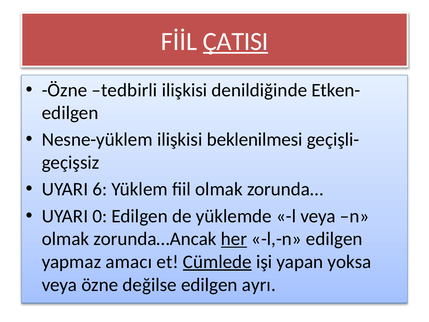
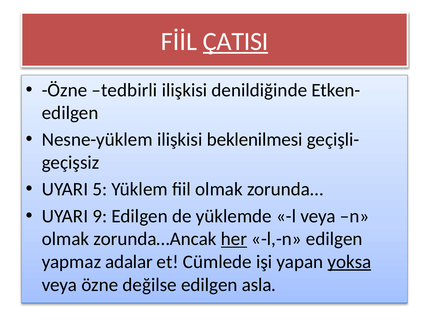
6: 6 -> 5
0: 0 -> 9
amacı: amacı -> adalar
Cümlede underline: present -> none
yoksa underline: none -> present
ayrı: ayrı -> asla
